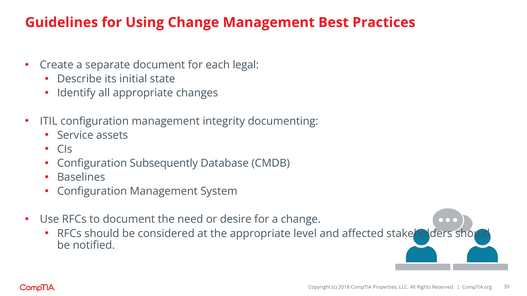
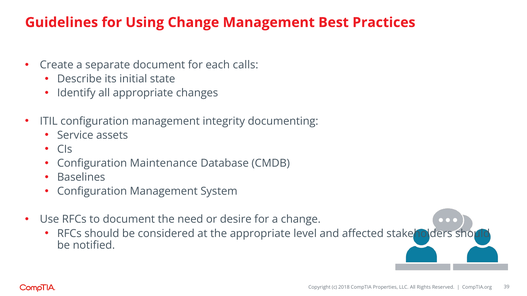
legal: legal -> calls
Subsequently: Subsequently -> Maintenance
